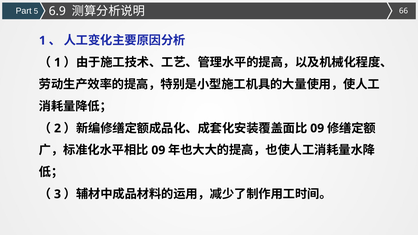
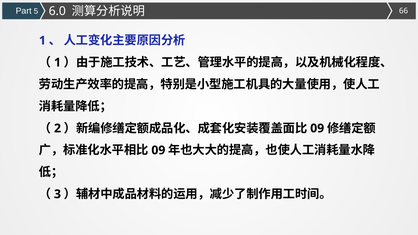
6.9: 6.9 -> 6.0
